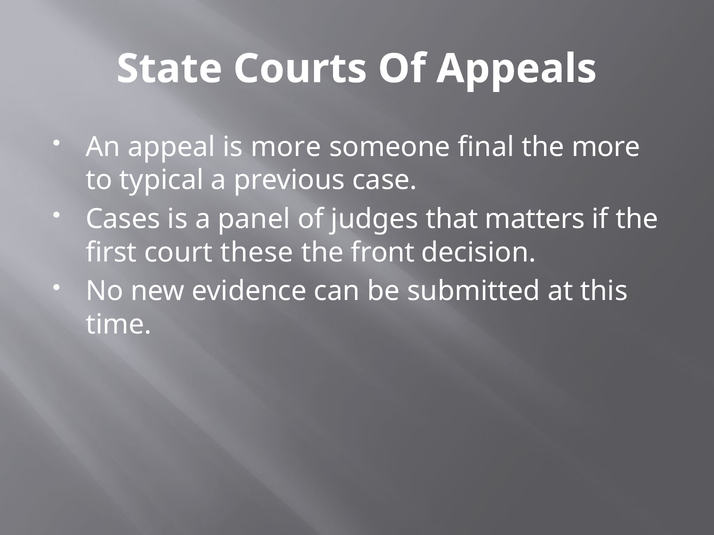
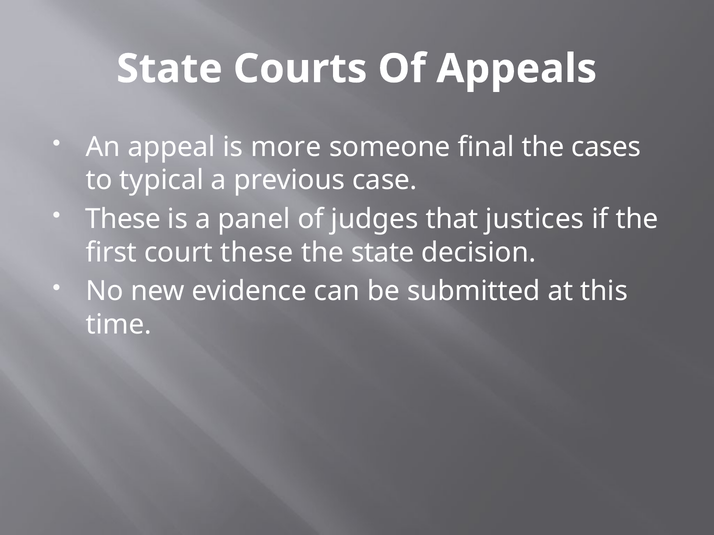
the more: more -> cases
Cases at (123, 219): Cases -> These
matters: matters -> justices
the front: front -> state
